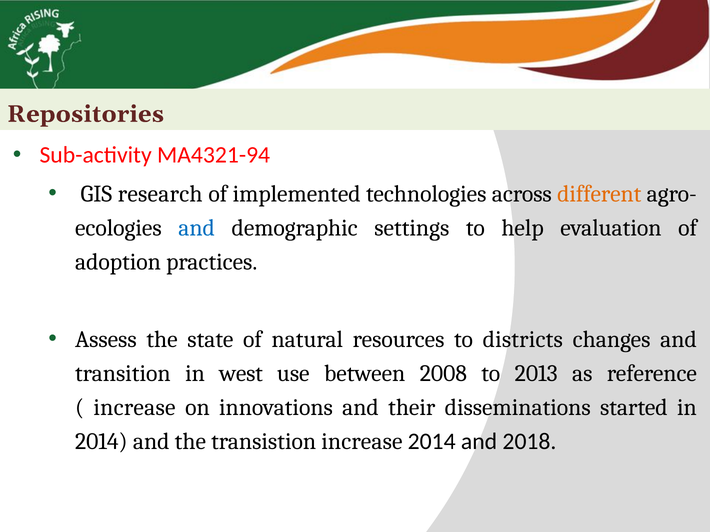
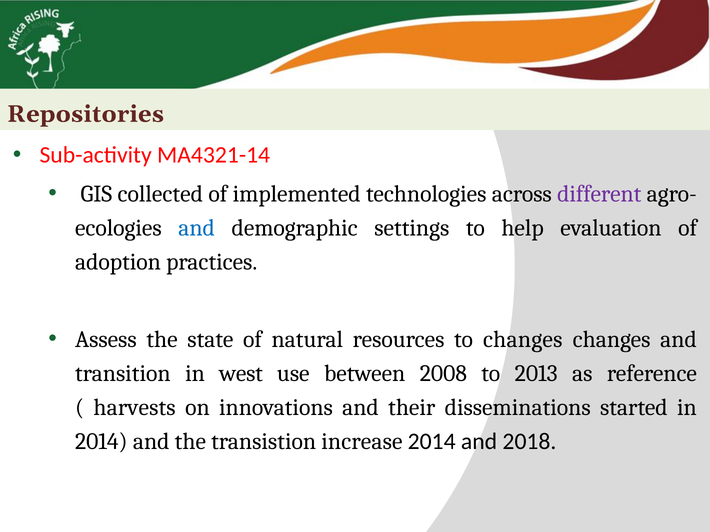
MA4321-94: MA4321-94 -> MA4321-14
research: research -> collected
different colour: orange -> purple
to districts: districts -> changes
increase at (134, 408): increase -> harvests
